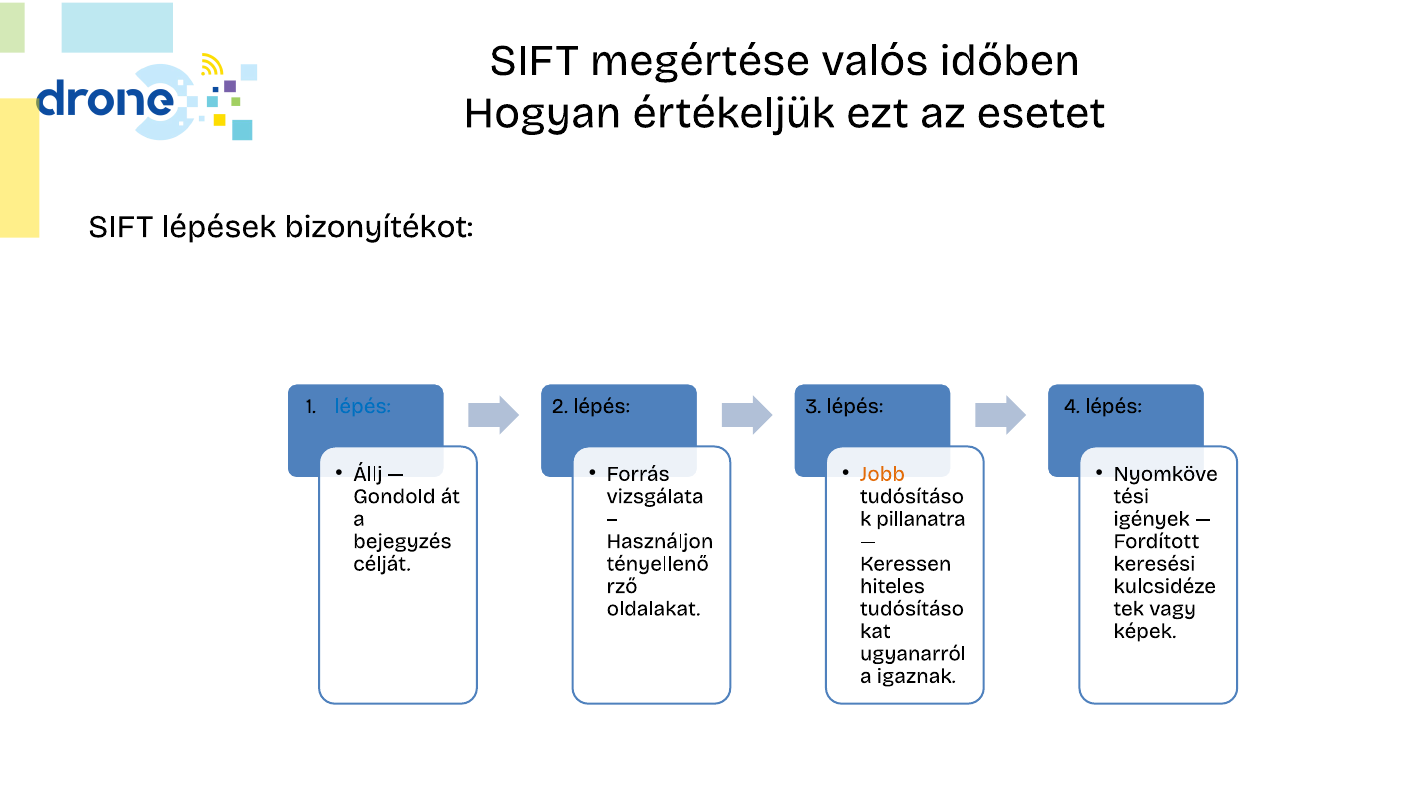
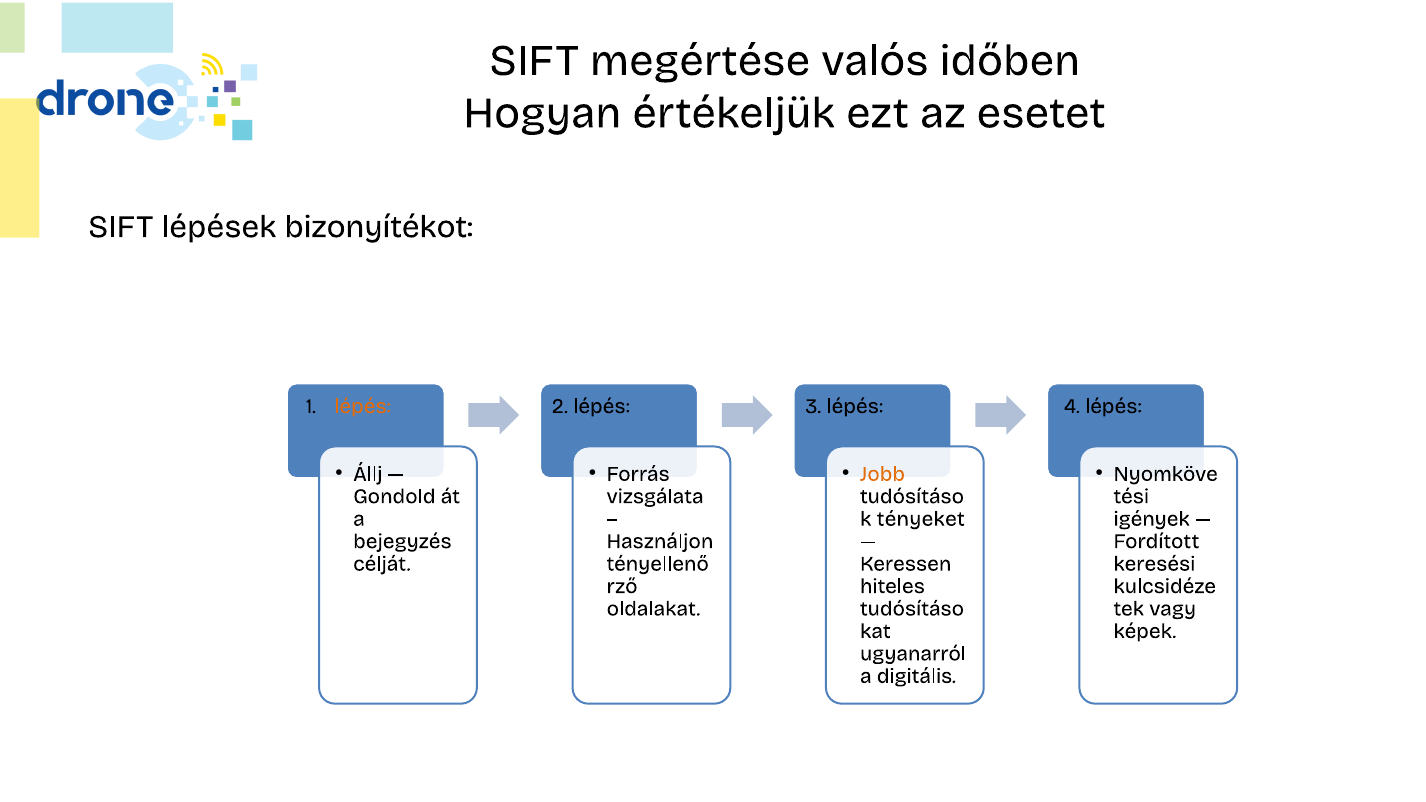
lépés at (362, 406) colour: blue -> orange
pillanatra: pillanatra -> tényeket
igaznak: igaznak -> digitális
